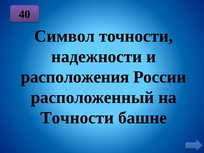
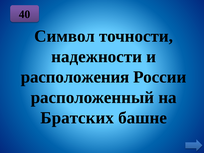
Точности at (77, 118): Точности -> Братских
